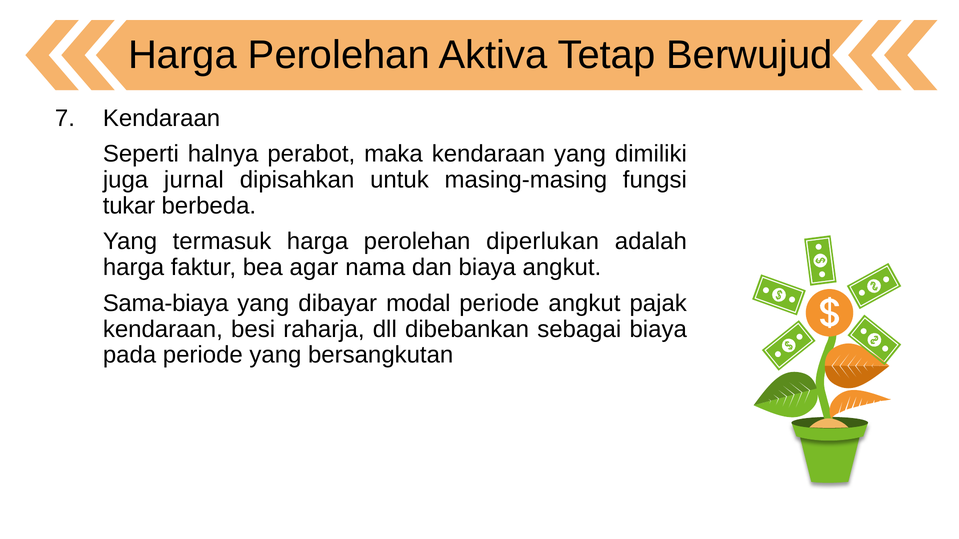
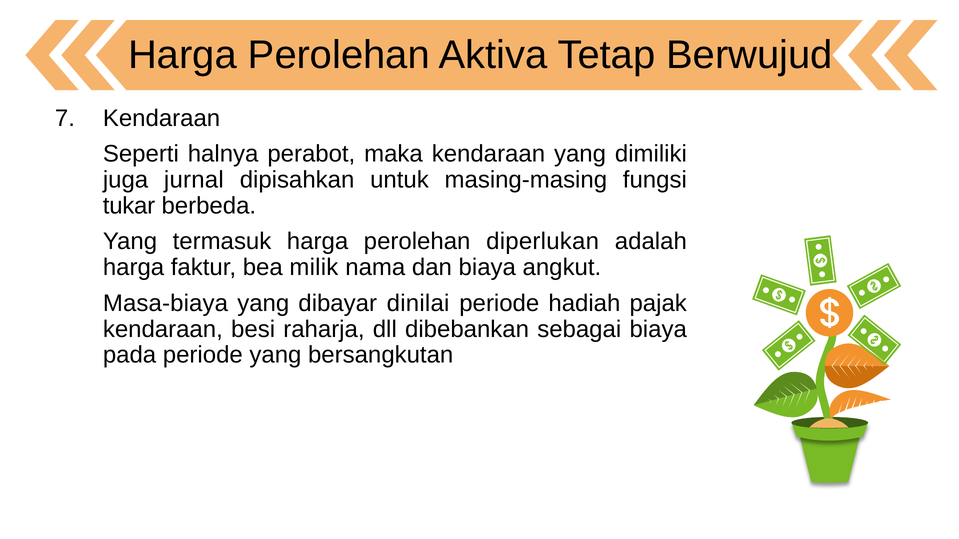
agar: agar -> milik
Sama-biaya: Sama-biaya -> Masa-biaya
modal: modal -> dinilai
periode angkut: angkut -> hadiah
